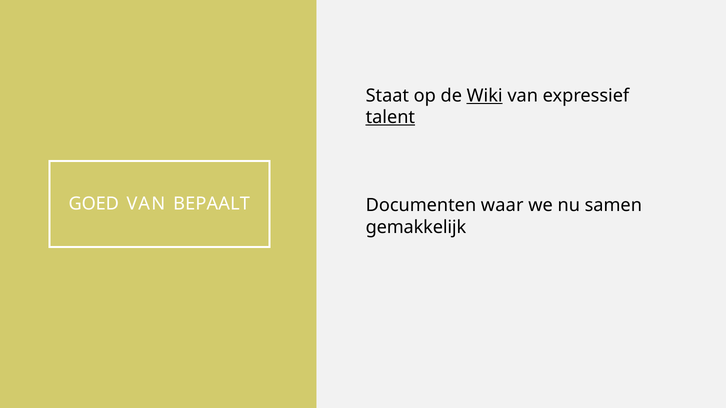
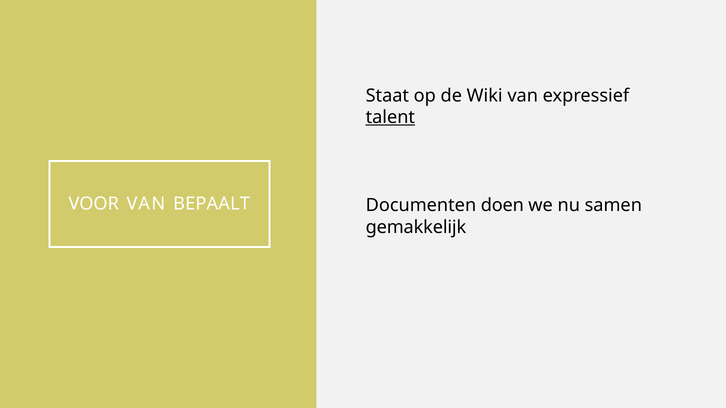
Wiki underline: present -> none
GOED: GOED -> VOOR
waar: waar -> doen
